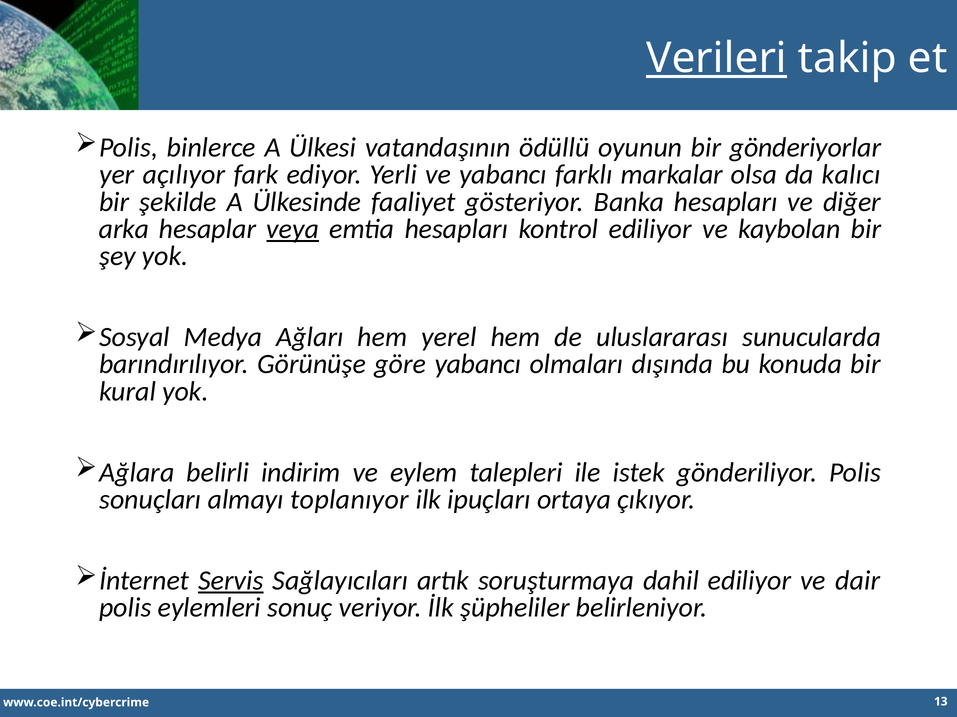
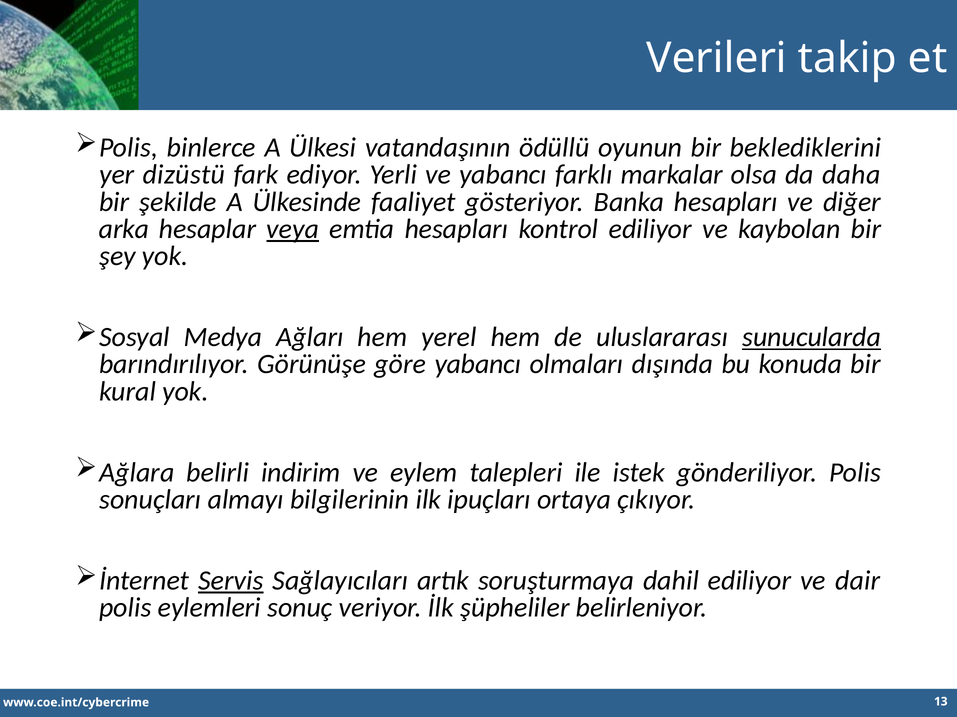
Verileri underline: present -> none
gönderiyorlar: gönderiyorlar -> beklediklerini
açılıyor: açılıyor -> dizüstü
kalıcı: kalıcı -> daha
sunucularda underline: none -> present
toplanıyor: toplanıyor -> bilgilerinin
